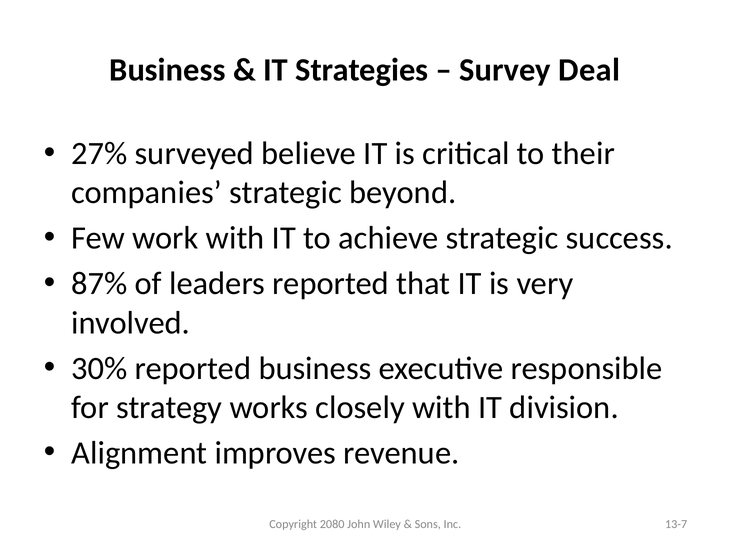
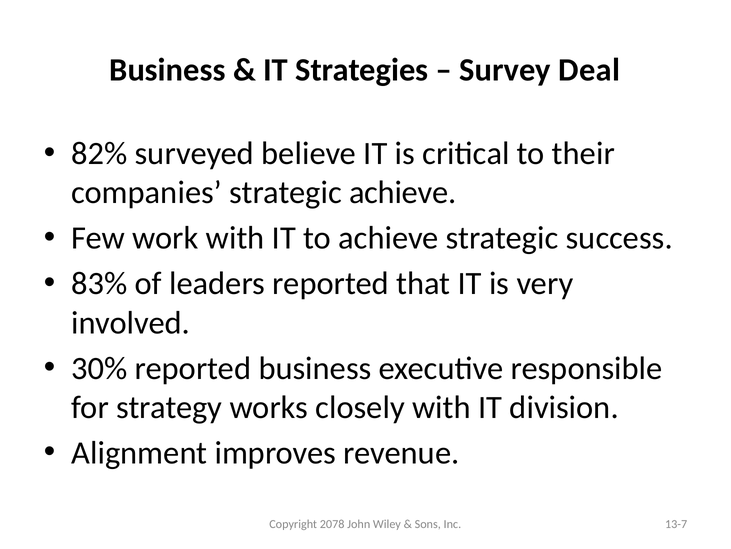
27%: 27% -> 82%
strategic beyond: beyond -> achieve
87%: 87% -> 83%
2080: 2080 -> 2078
